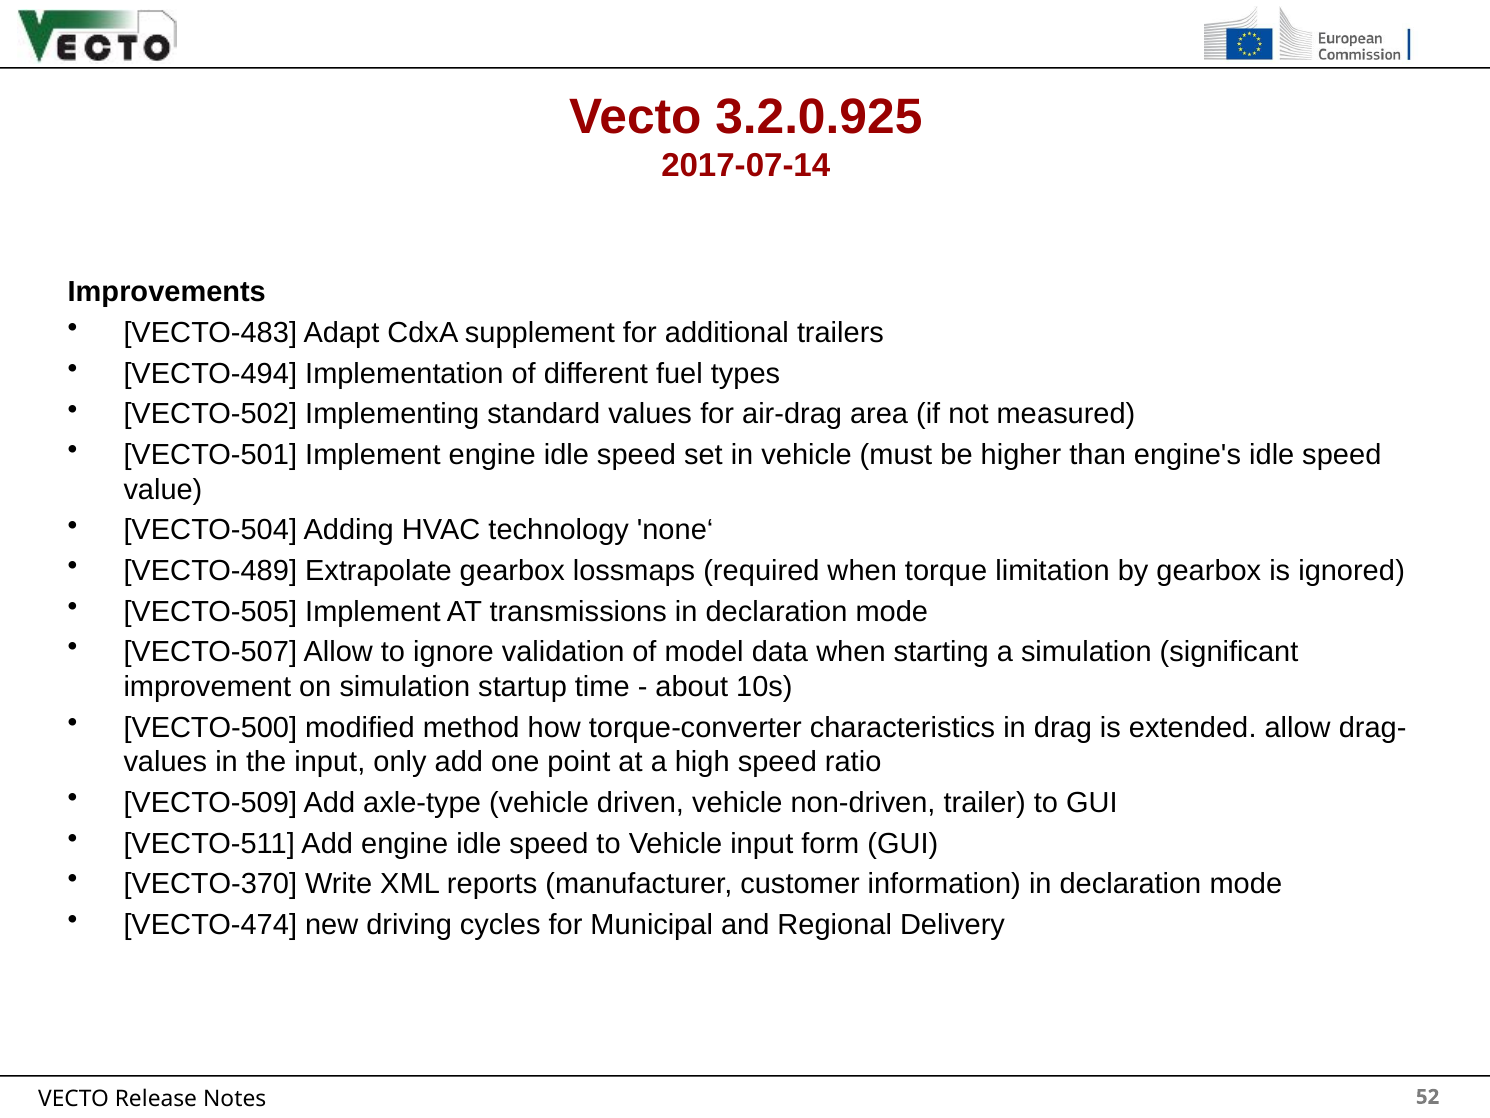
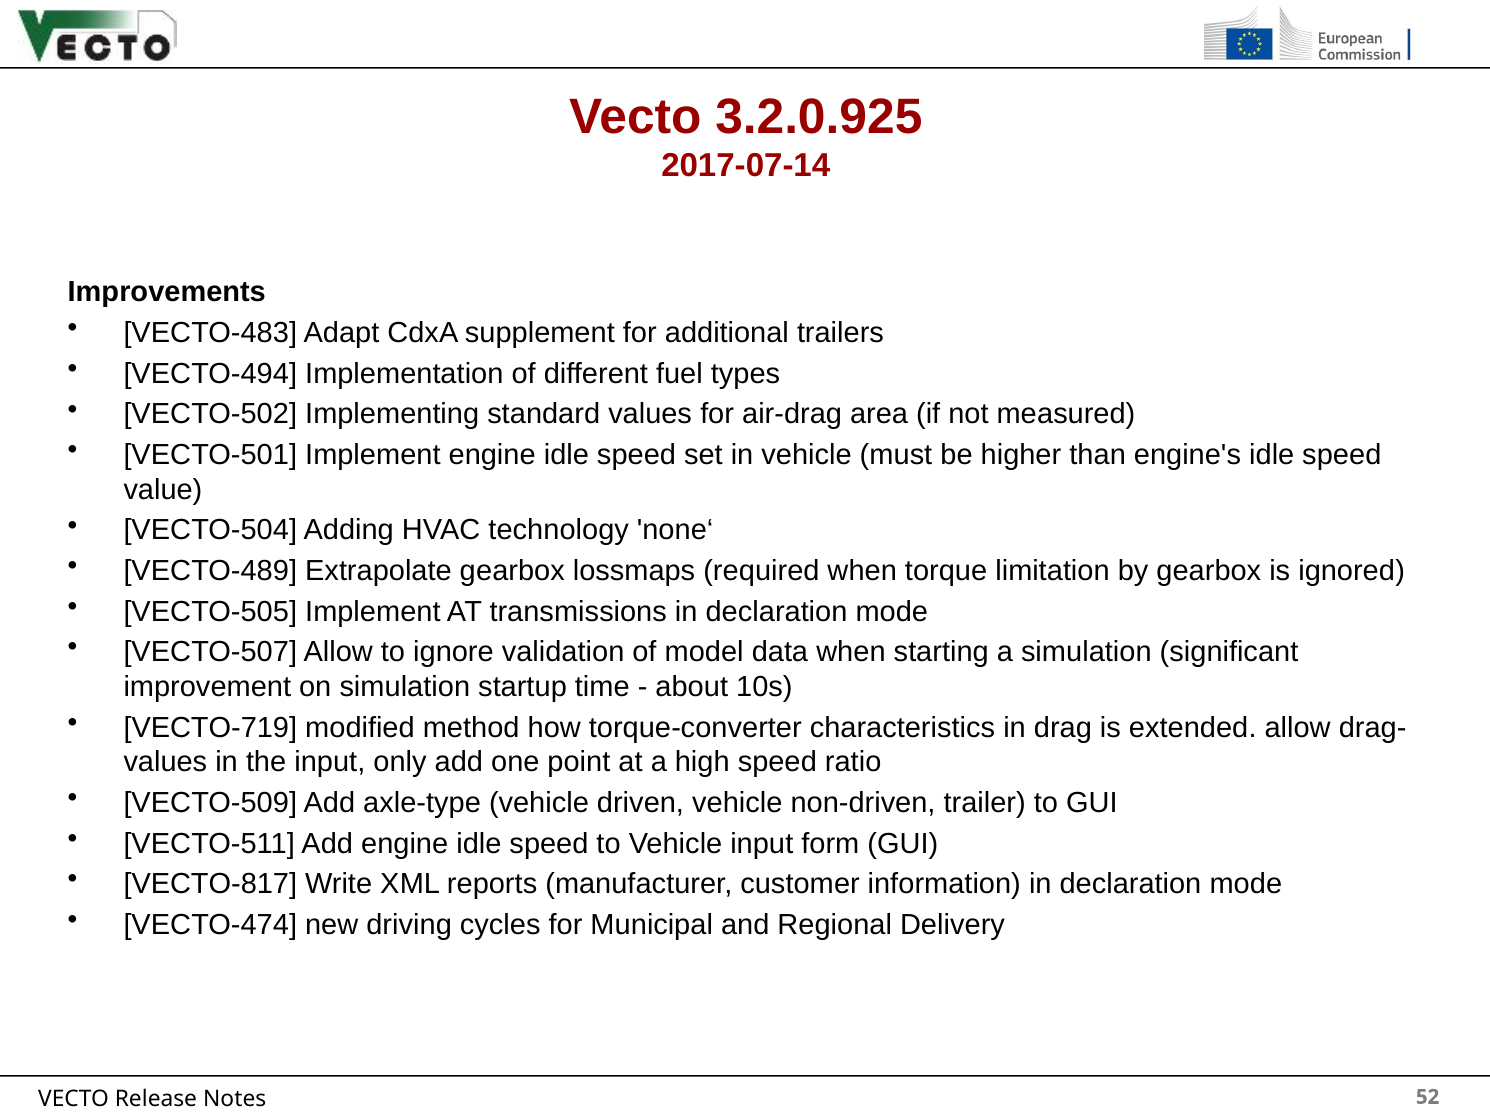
VECTO-500: VECTO-500 -> VECTO-719
VECTO-370: VECTO-370 -> VECTO-817
